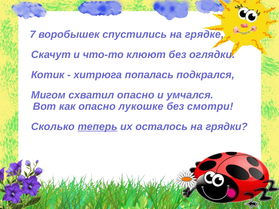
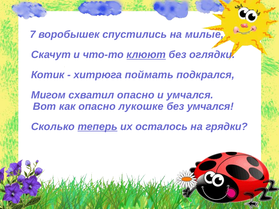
грядке: грядке -> милые
клюют underline: none -> present
попалась: попалась -> поймать
без смотри: смотри -> умчался
